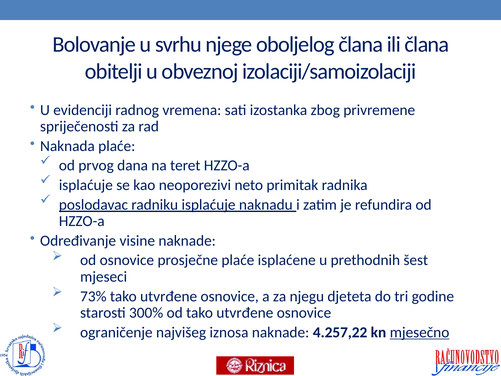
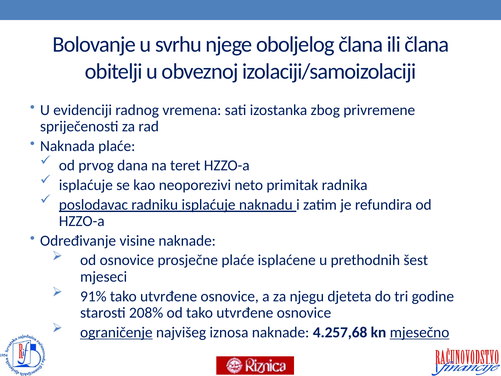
73%: 73% -> 91%
300%: 300% -> 208%
ograničenje underline: none -> present
4.257,22: 4.257,22 -> 4.257,68
